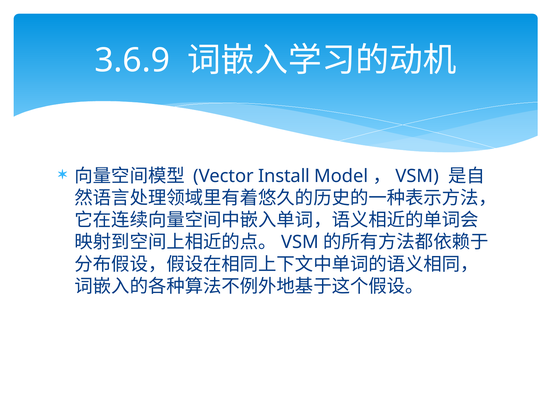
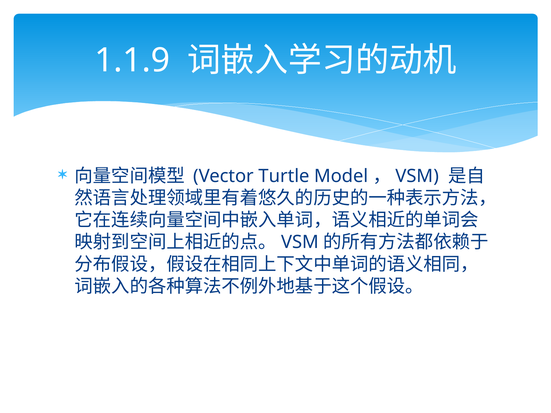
3.6.9: 3.6.9 -> 1.1.9
Install: Install -> Turtle
